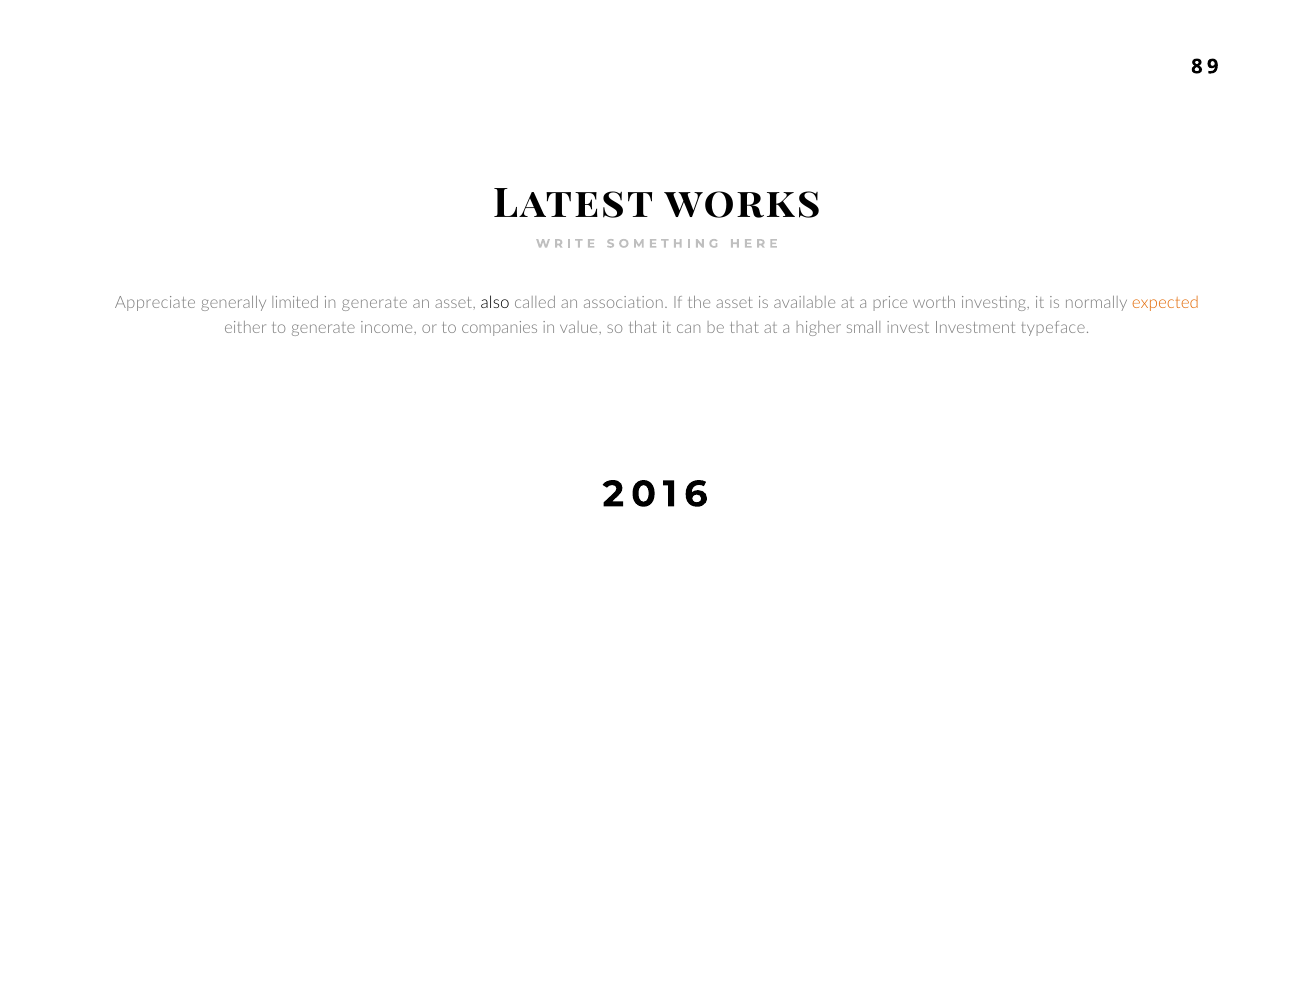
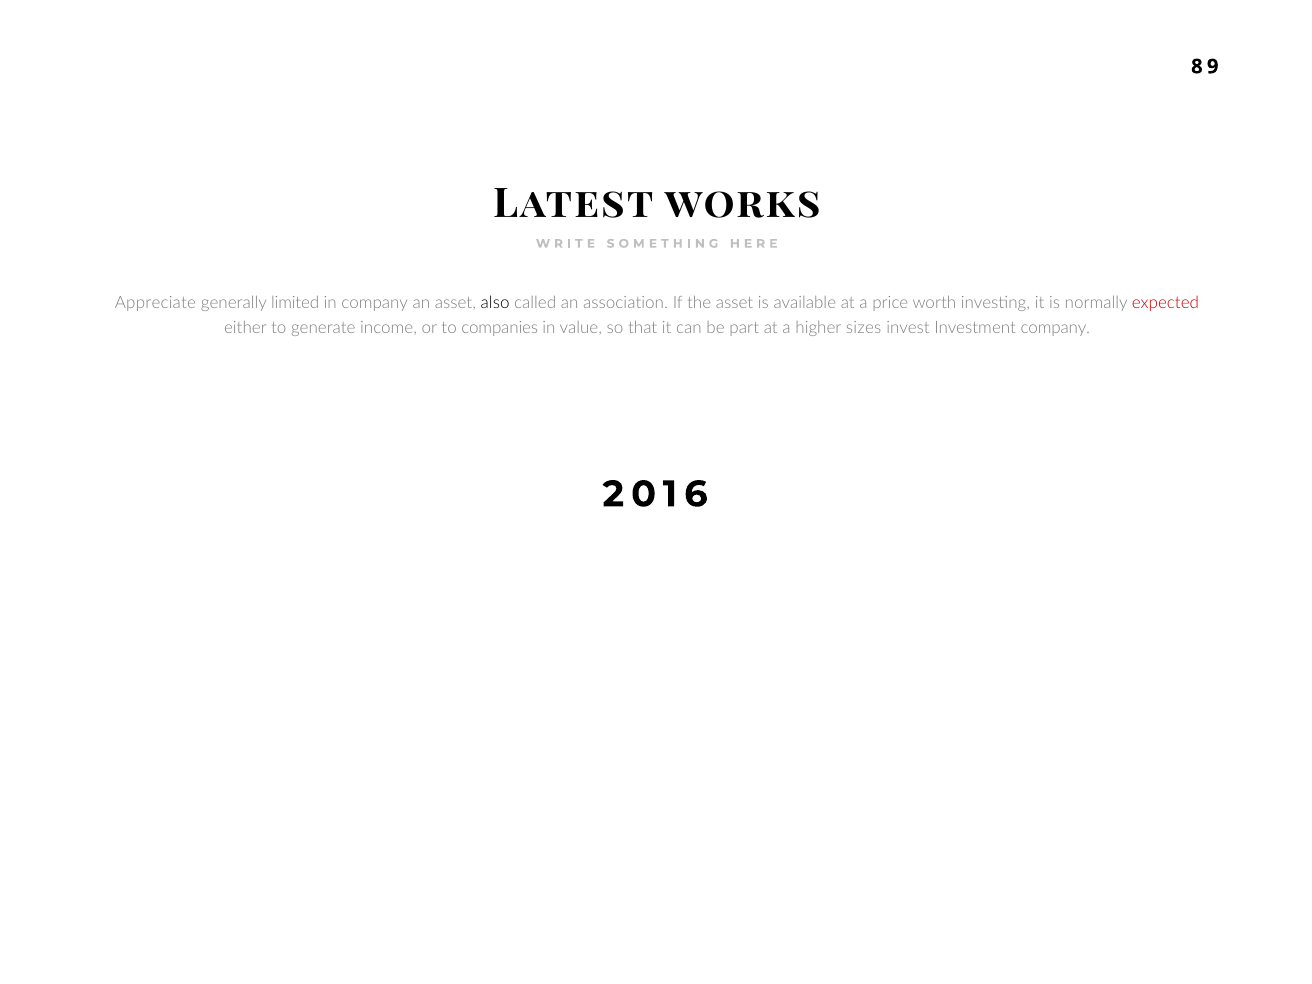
in generate: generate -> company
expected colour: orange -> red
be that: that -> part
small: small -> sizes
Investment typeface: typeface -> company
